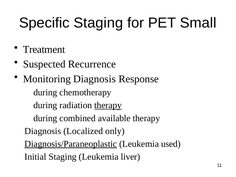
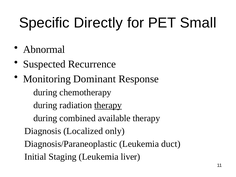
Specific Staging: Staging -> Directly
Treatment: Treatment -> Abnormal
Monitoring Diagnosis: Diagnosis -> Dominant
Diagnosis/Paraneoplastic underline: present -> none
used: used -> duct
